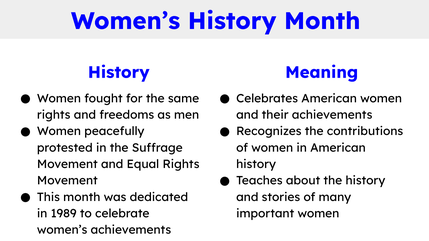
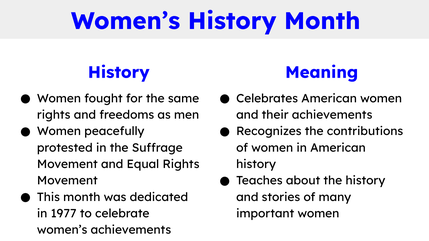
1989: 1989 -> 1977
